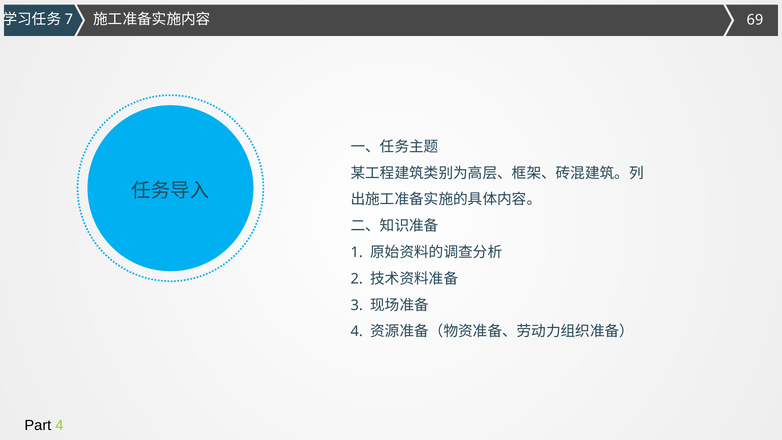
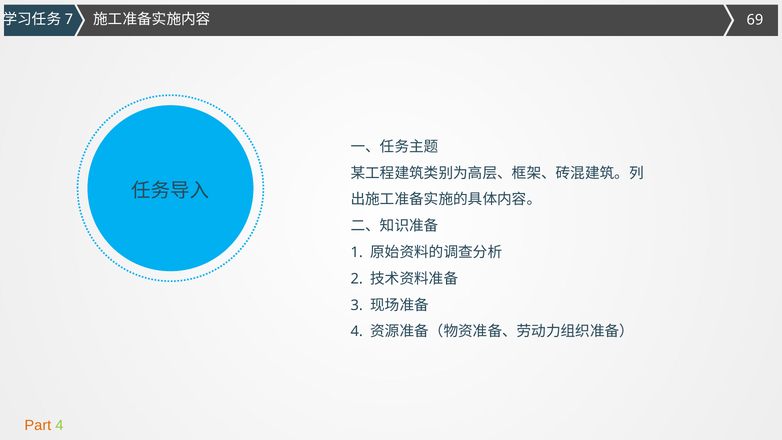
Part colour: black -> orange
